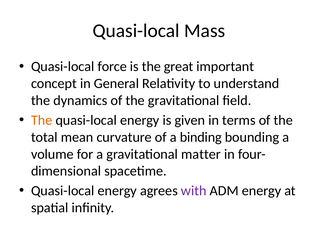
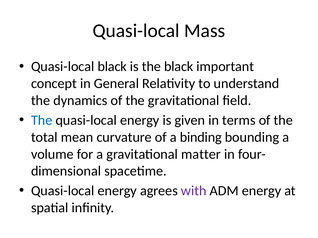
Quasi-local force: force -> black
the great: great -> black
The at (42, 120) colour: orange -> blue
